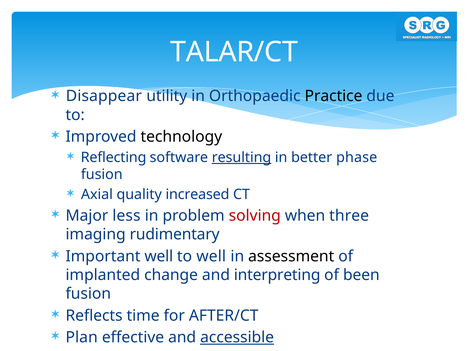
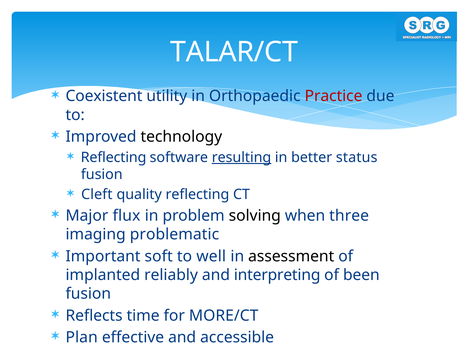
Disappear: Disappear -> Coexistent
Practice colour: black -> red
phase: phase -> status
Axial: Axial -> Cleft
quality increased: increased -> reflecting
less: less -> flux
solving colour: red -> black
rudimentary: rudimentary -> problematic
Important well: well -> soft
change: change -> reliably
AFTER/CT: AFTER/CT -> MORE/CT
accessible underline: present -> none
